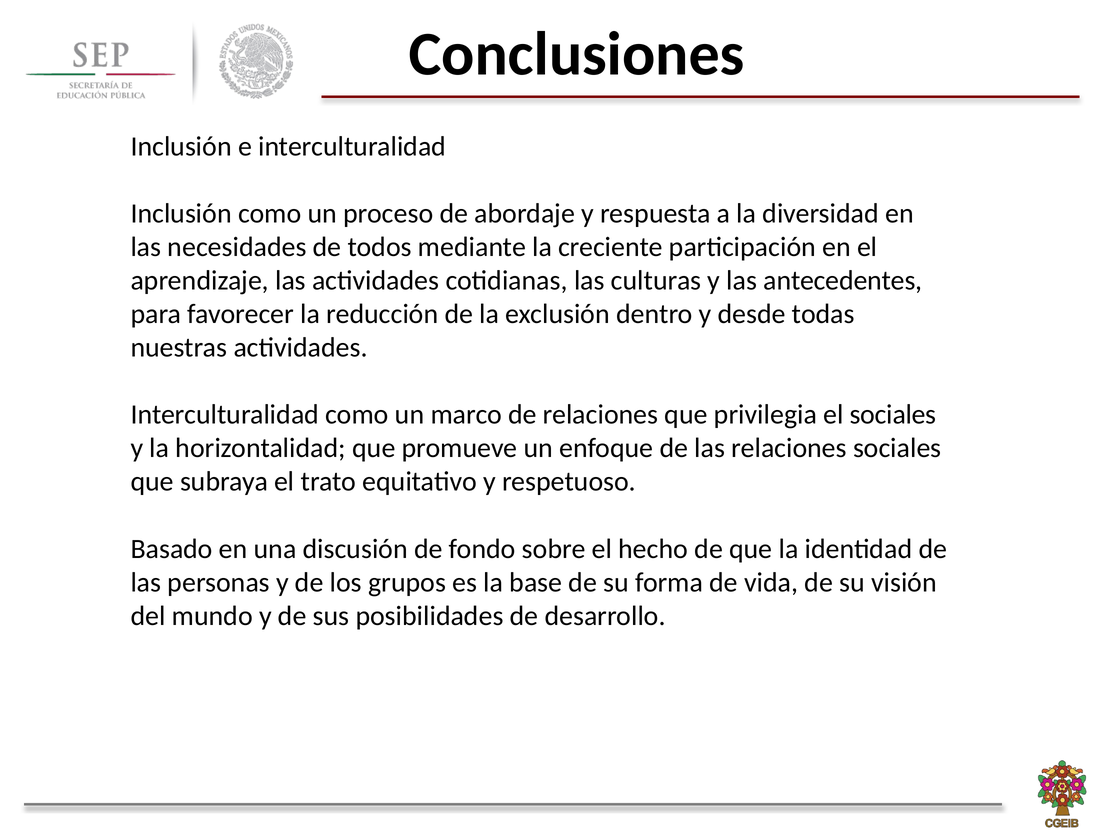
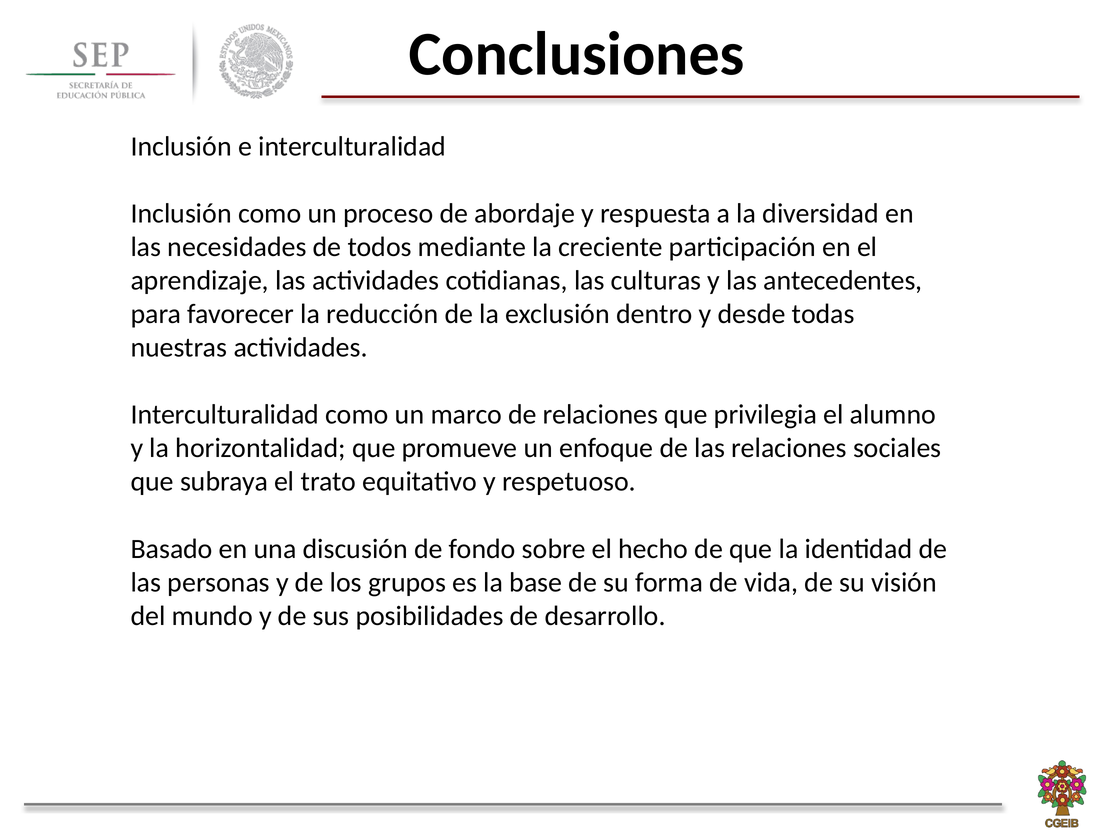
el sociales: sociales -> alumno
